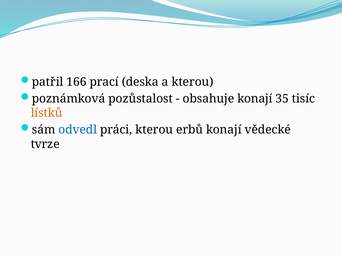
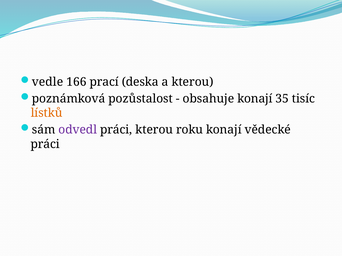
patřil: patřil -> vedle
odvedl colour: blue -> purple
erbů: erbů -> roku
tvrze at (45, 144): tvrze -> práci
